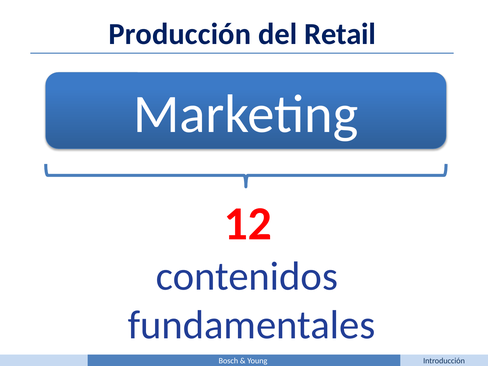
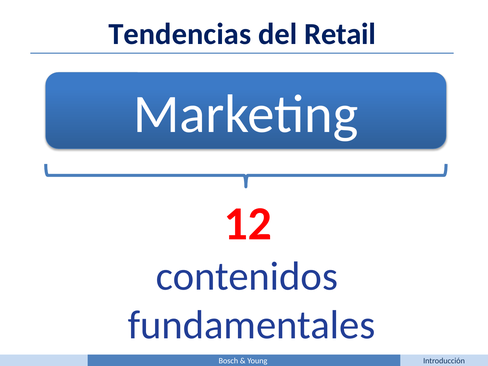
Producción: Producción -> Tendencias
